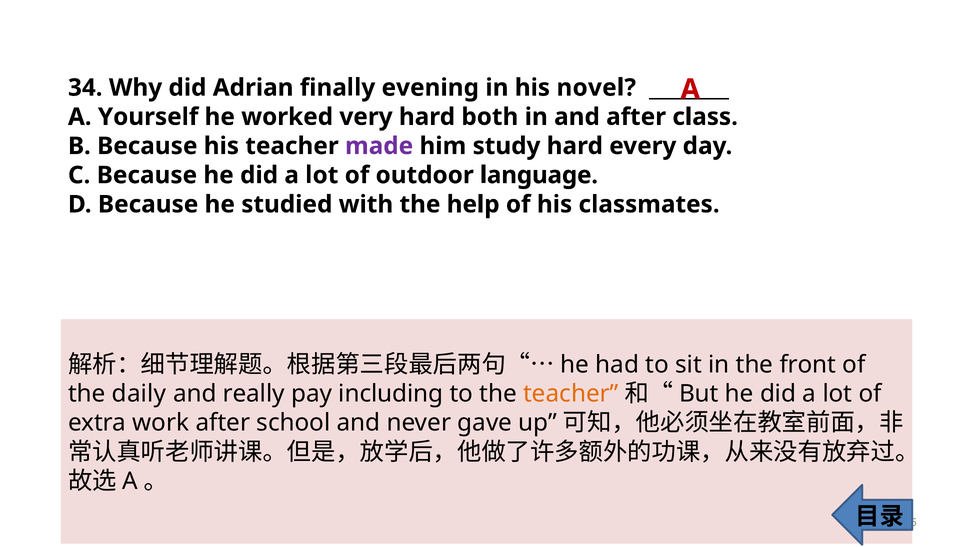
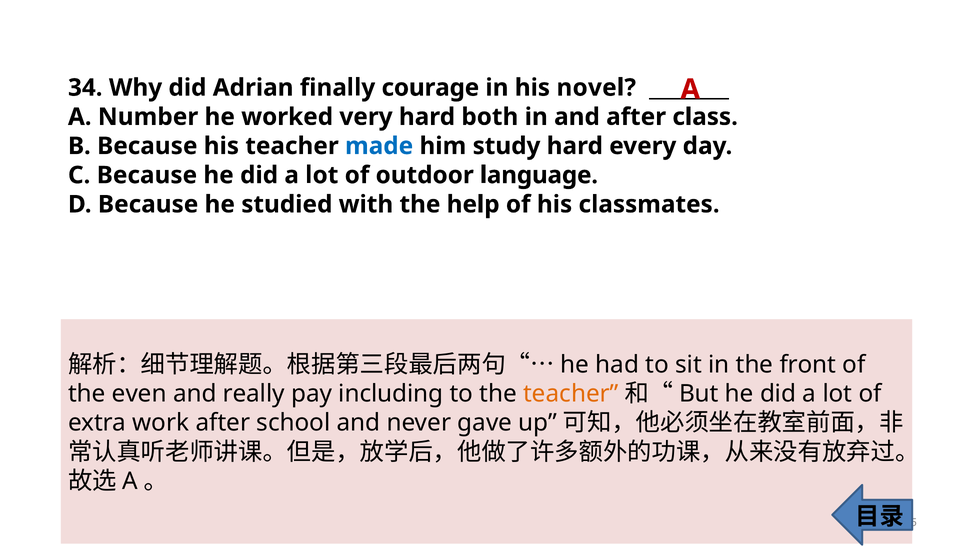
evening: evening -> courage
Yourself: Yourself -> Number
made colour: purple -> blue
daily: daily -> even
